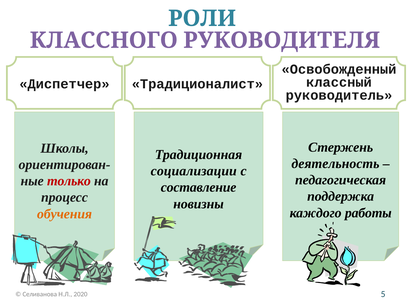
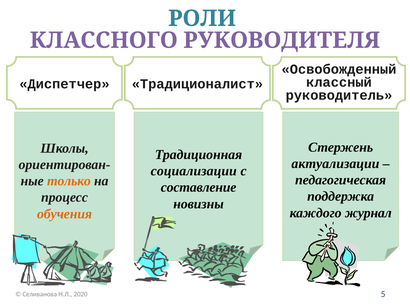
деятельность: деятельность -> актуализации
только colour: red -> orange
работы: работы -> журнал
